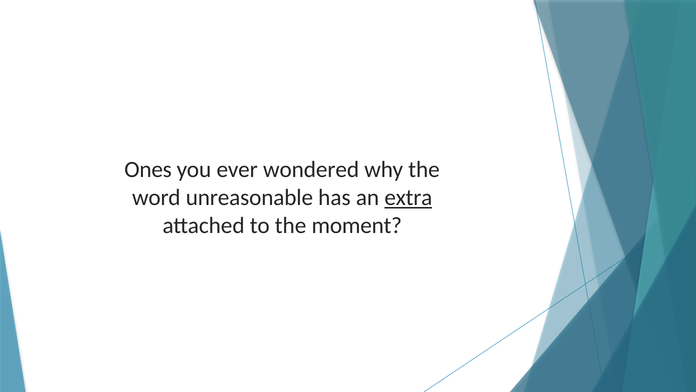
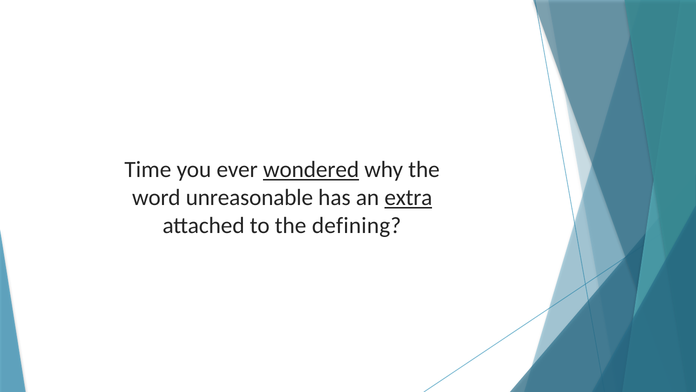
Ones: Ones -> Time
wondered underline: none -> present
moment: moment -> defining
